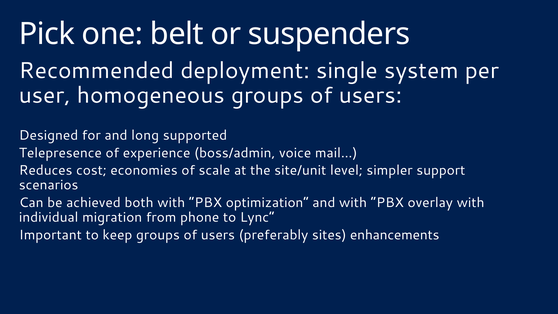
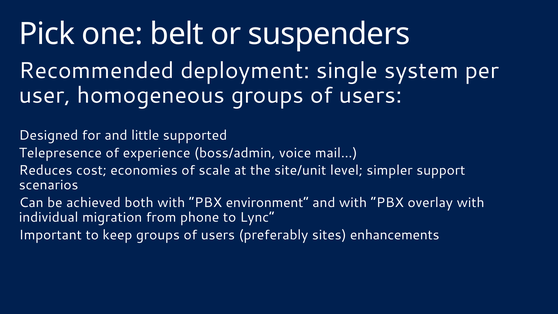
long: long -> little
optimization: optimization -> environment
